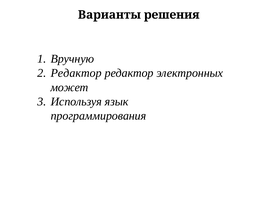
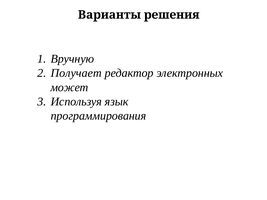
Редактор at (76, 73): Редактор -> Получает
